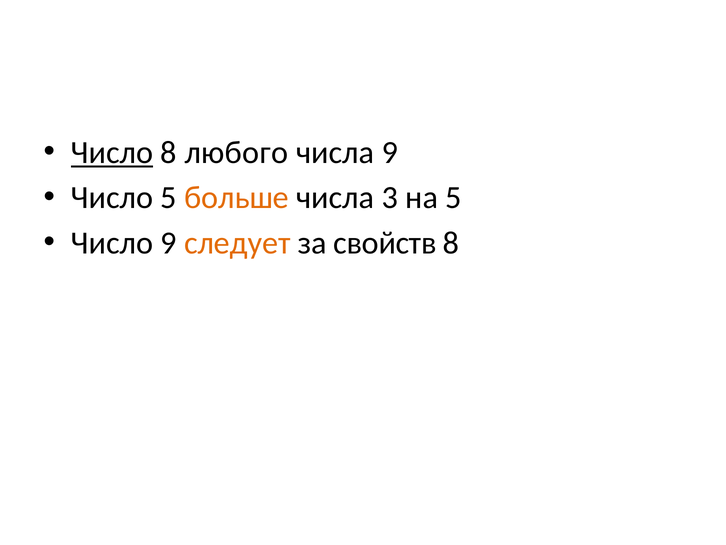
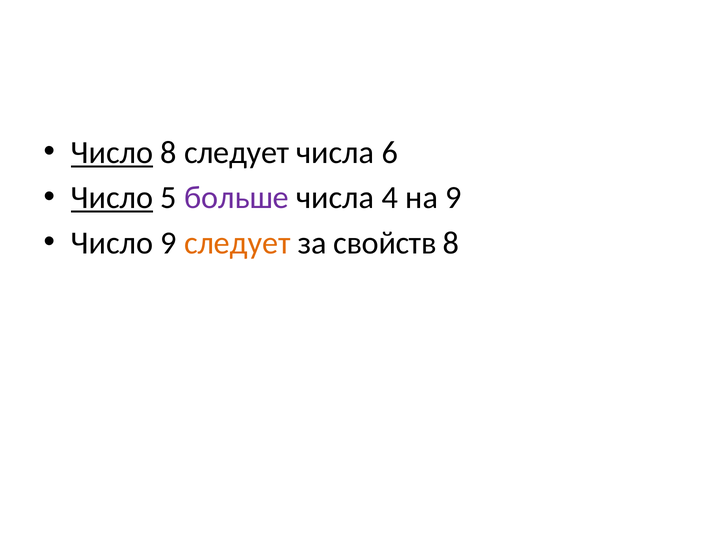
8 любого: любого -> следует
числа 9: 9 -> 6
Число at (112, 197) underline: none -> present
больше colour: orange -> purple
3: 3 -> 4
на 5: 5 -> 9
